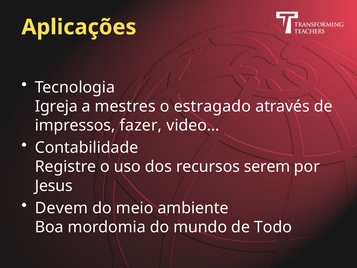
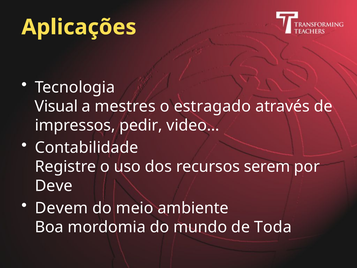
Igreja: Igreja -> Visual
fazer: fazer -> pedir
Jesus: Jesus -> Deve
Todo: Todo -> Toda
